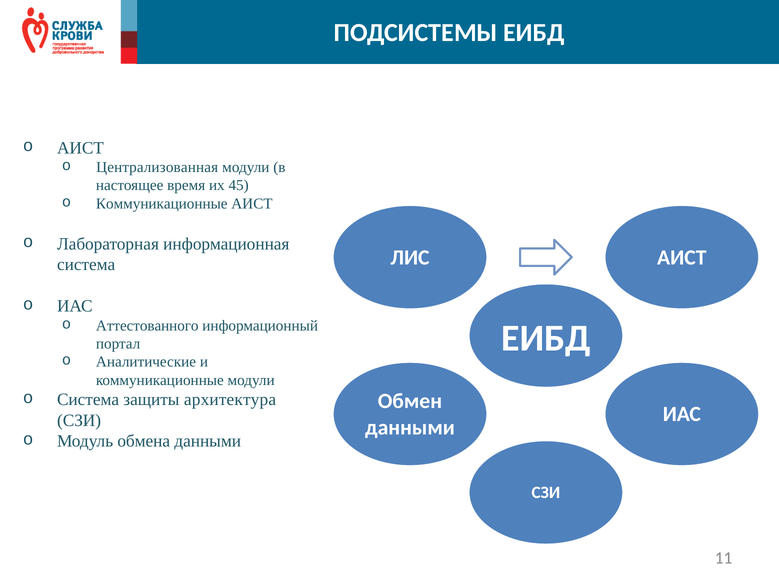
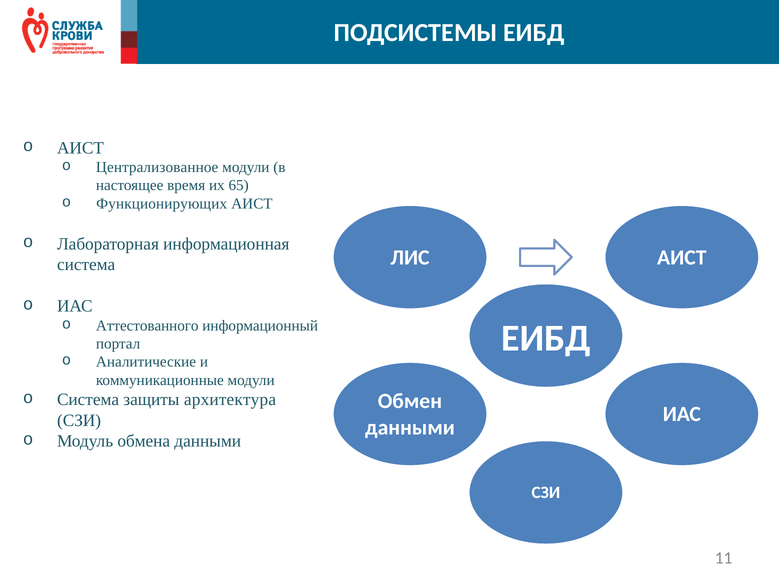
Централизованная: Централизованная -> Централизованное
45: 45 -> 65
Коммуникационные at (162, 204): Коммуникационные -> Функционирующих
